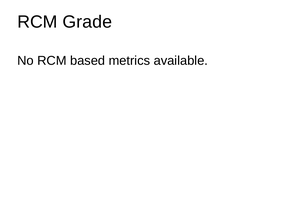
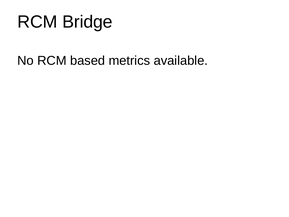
Grade: Grade -> Bridge
